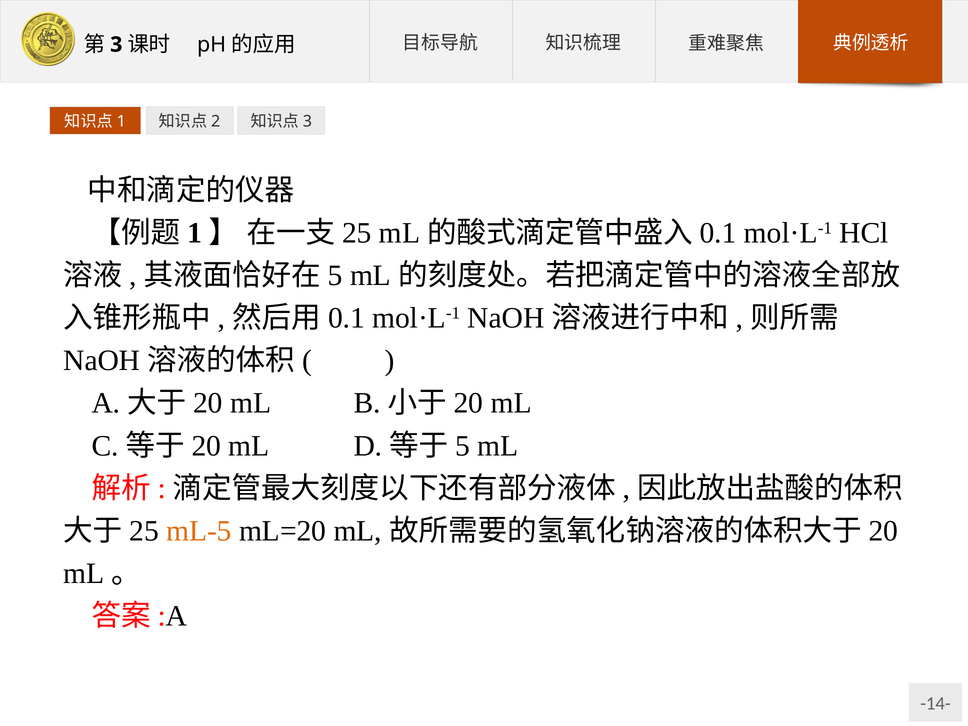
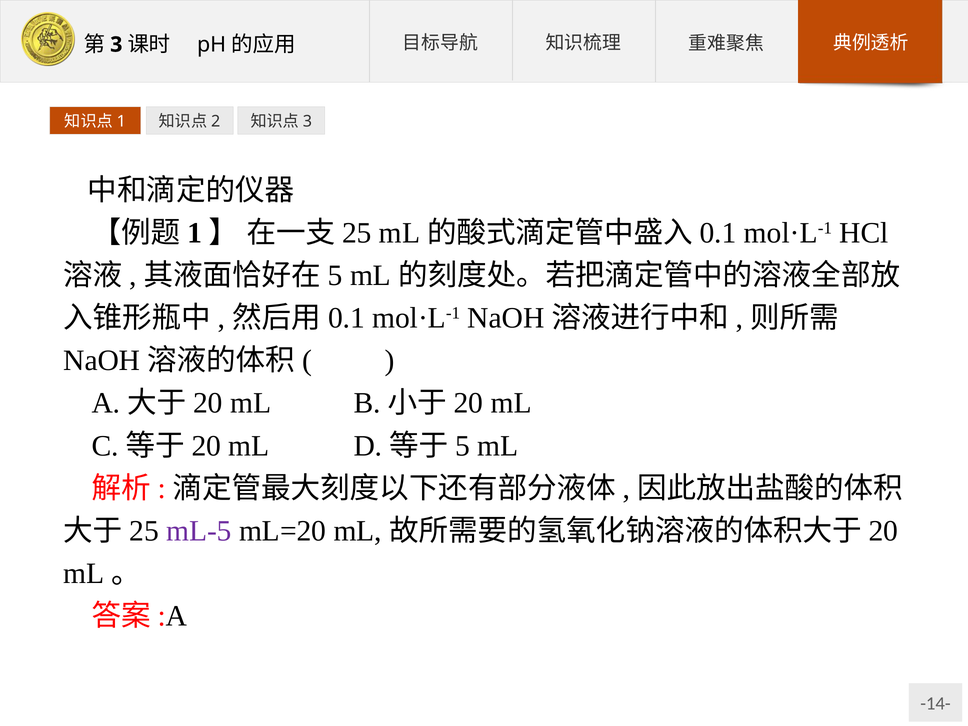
mL-5 colour: orange -> purple
